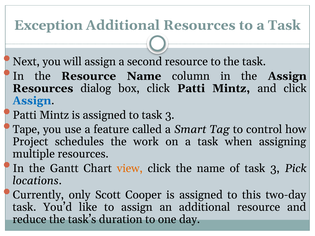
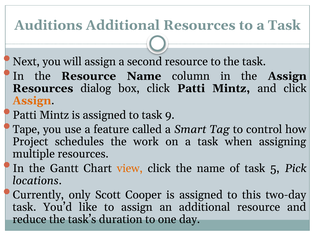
Exception: Exception -> Auditions
Assign at (32, 101) colour: blue -> orange
to task 3: 3 -> 9
of task 3: 3 -> 5
